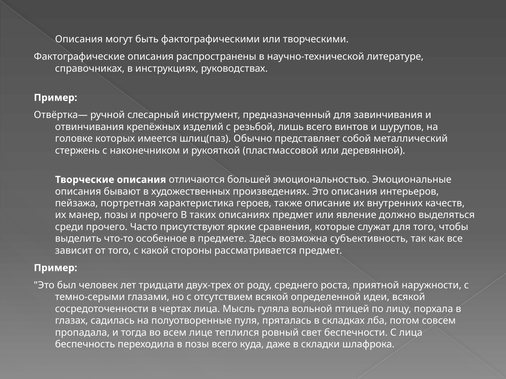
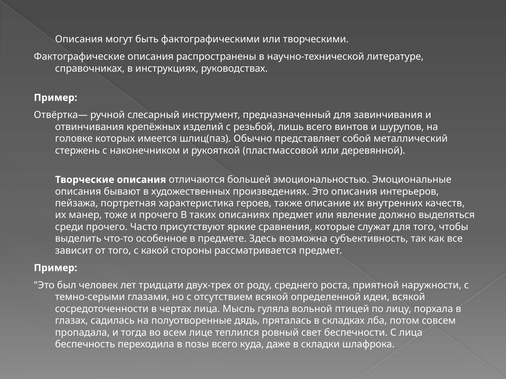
манер позы: позы -> тоже
пуля: пуля -> дядь
